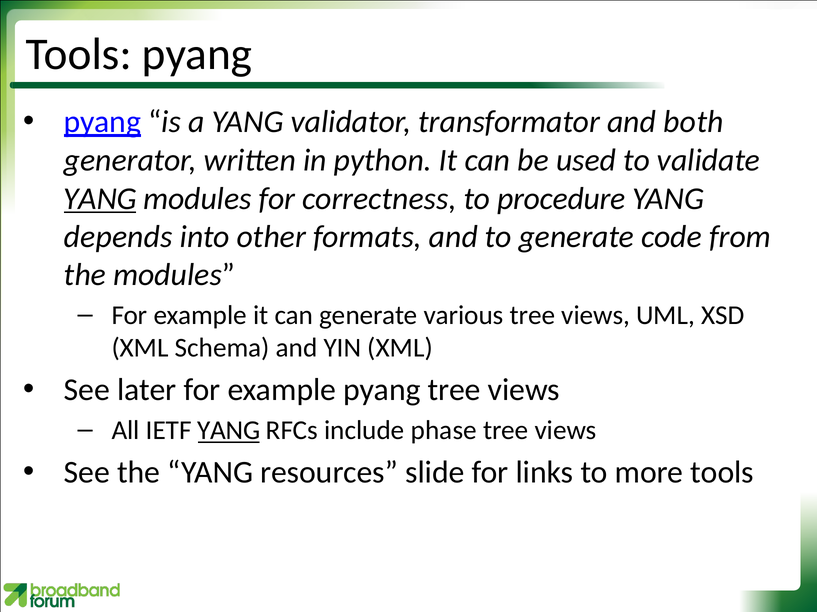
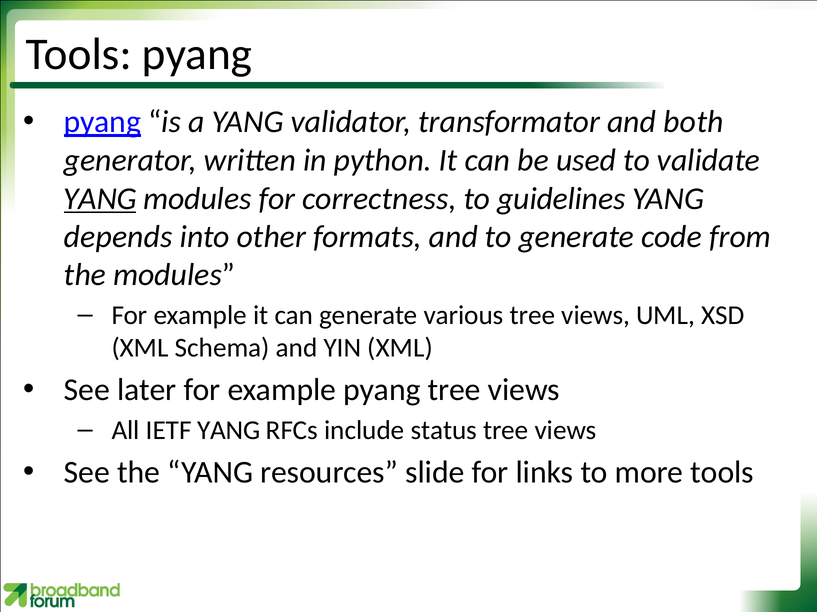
procedure: procedure -> guidelines
YANG at (229, 431) underline: present -> none
phase: phase -> status
